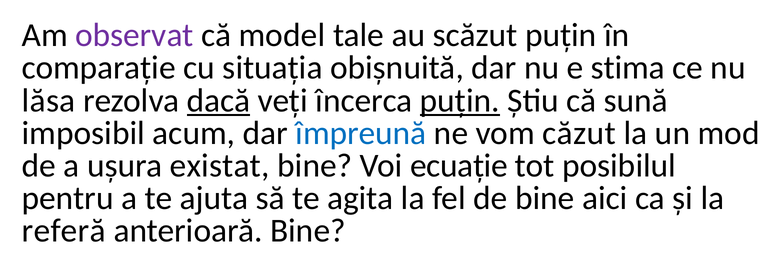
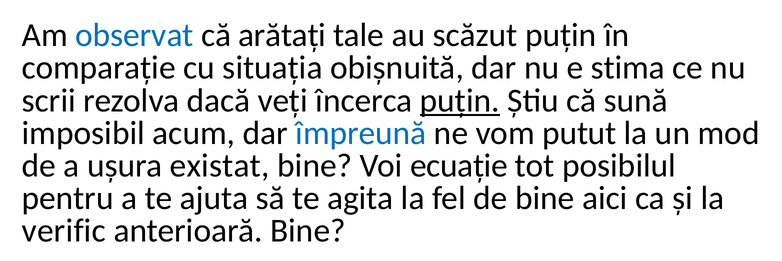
observat colour: purple -> blue
model: model -> arătați
lăsa: lăsa -> scrii
dacă underline: present -> none
căzut: căzut -> putut
referă: referă -> verific
